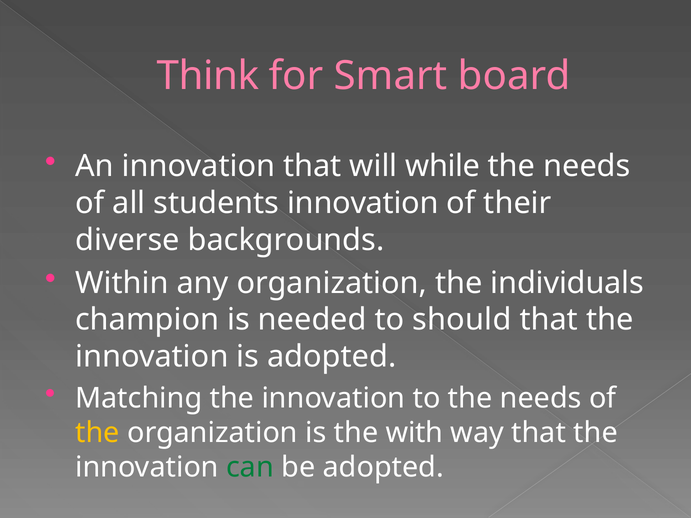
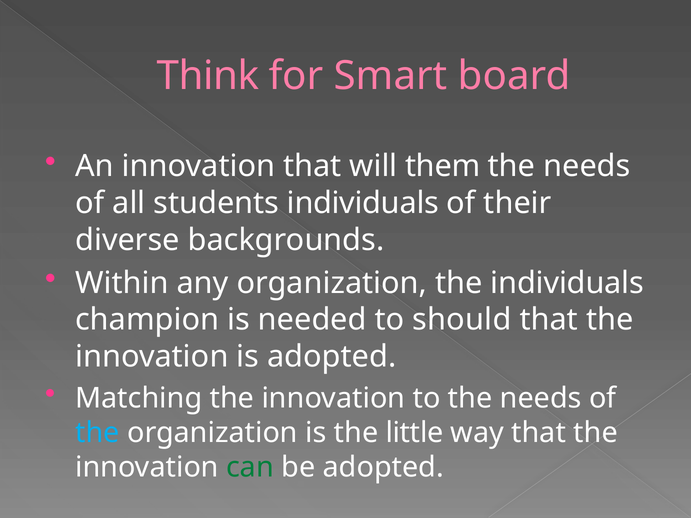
while: while -> them
students innovation: innovation -> individuals
the at (97, 433) colour: yellow -> light blue
with: with -> little
